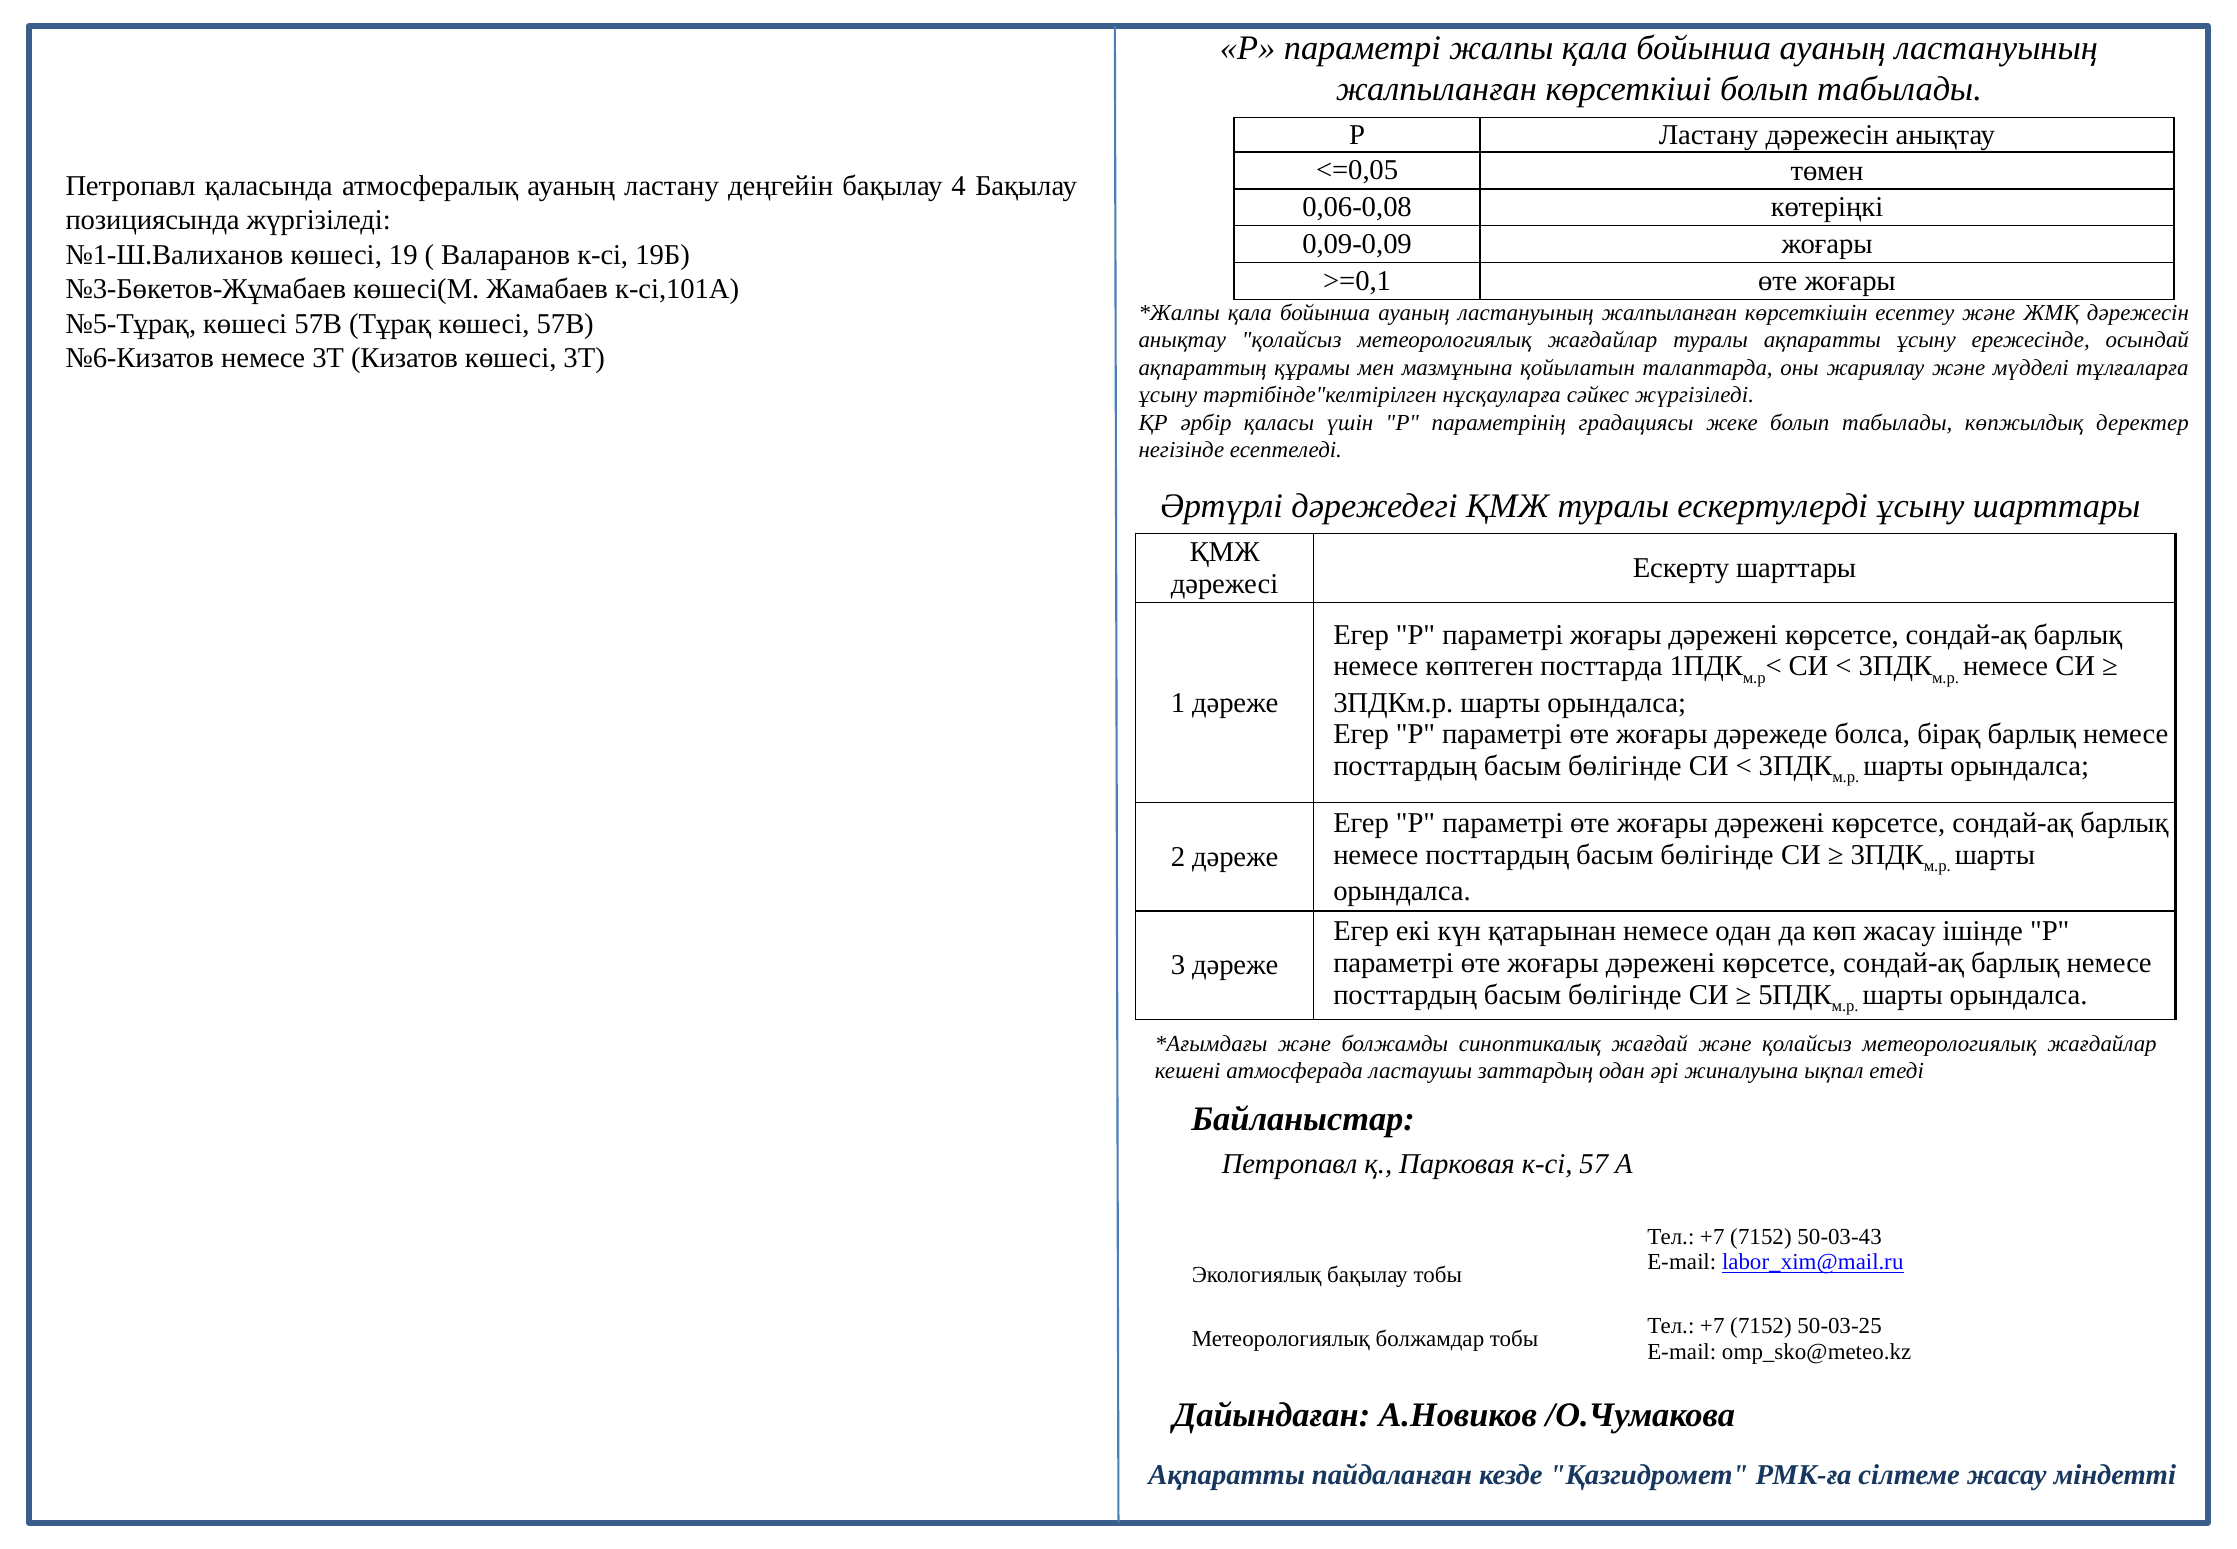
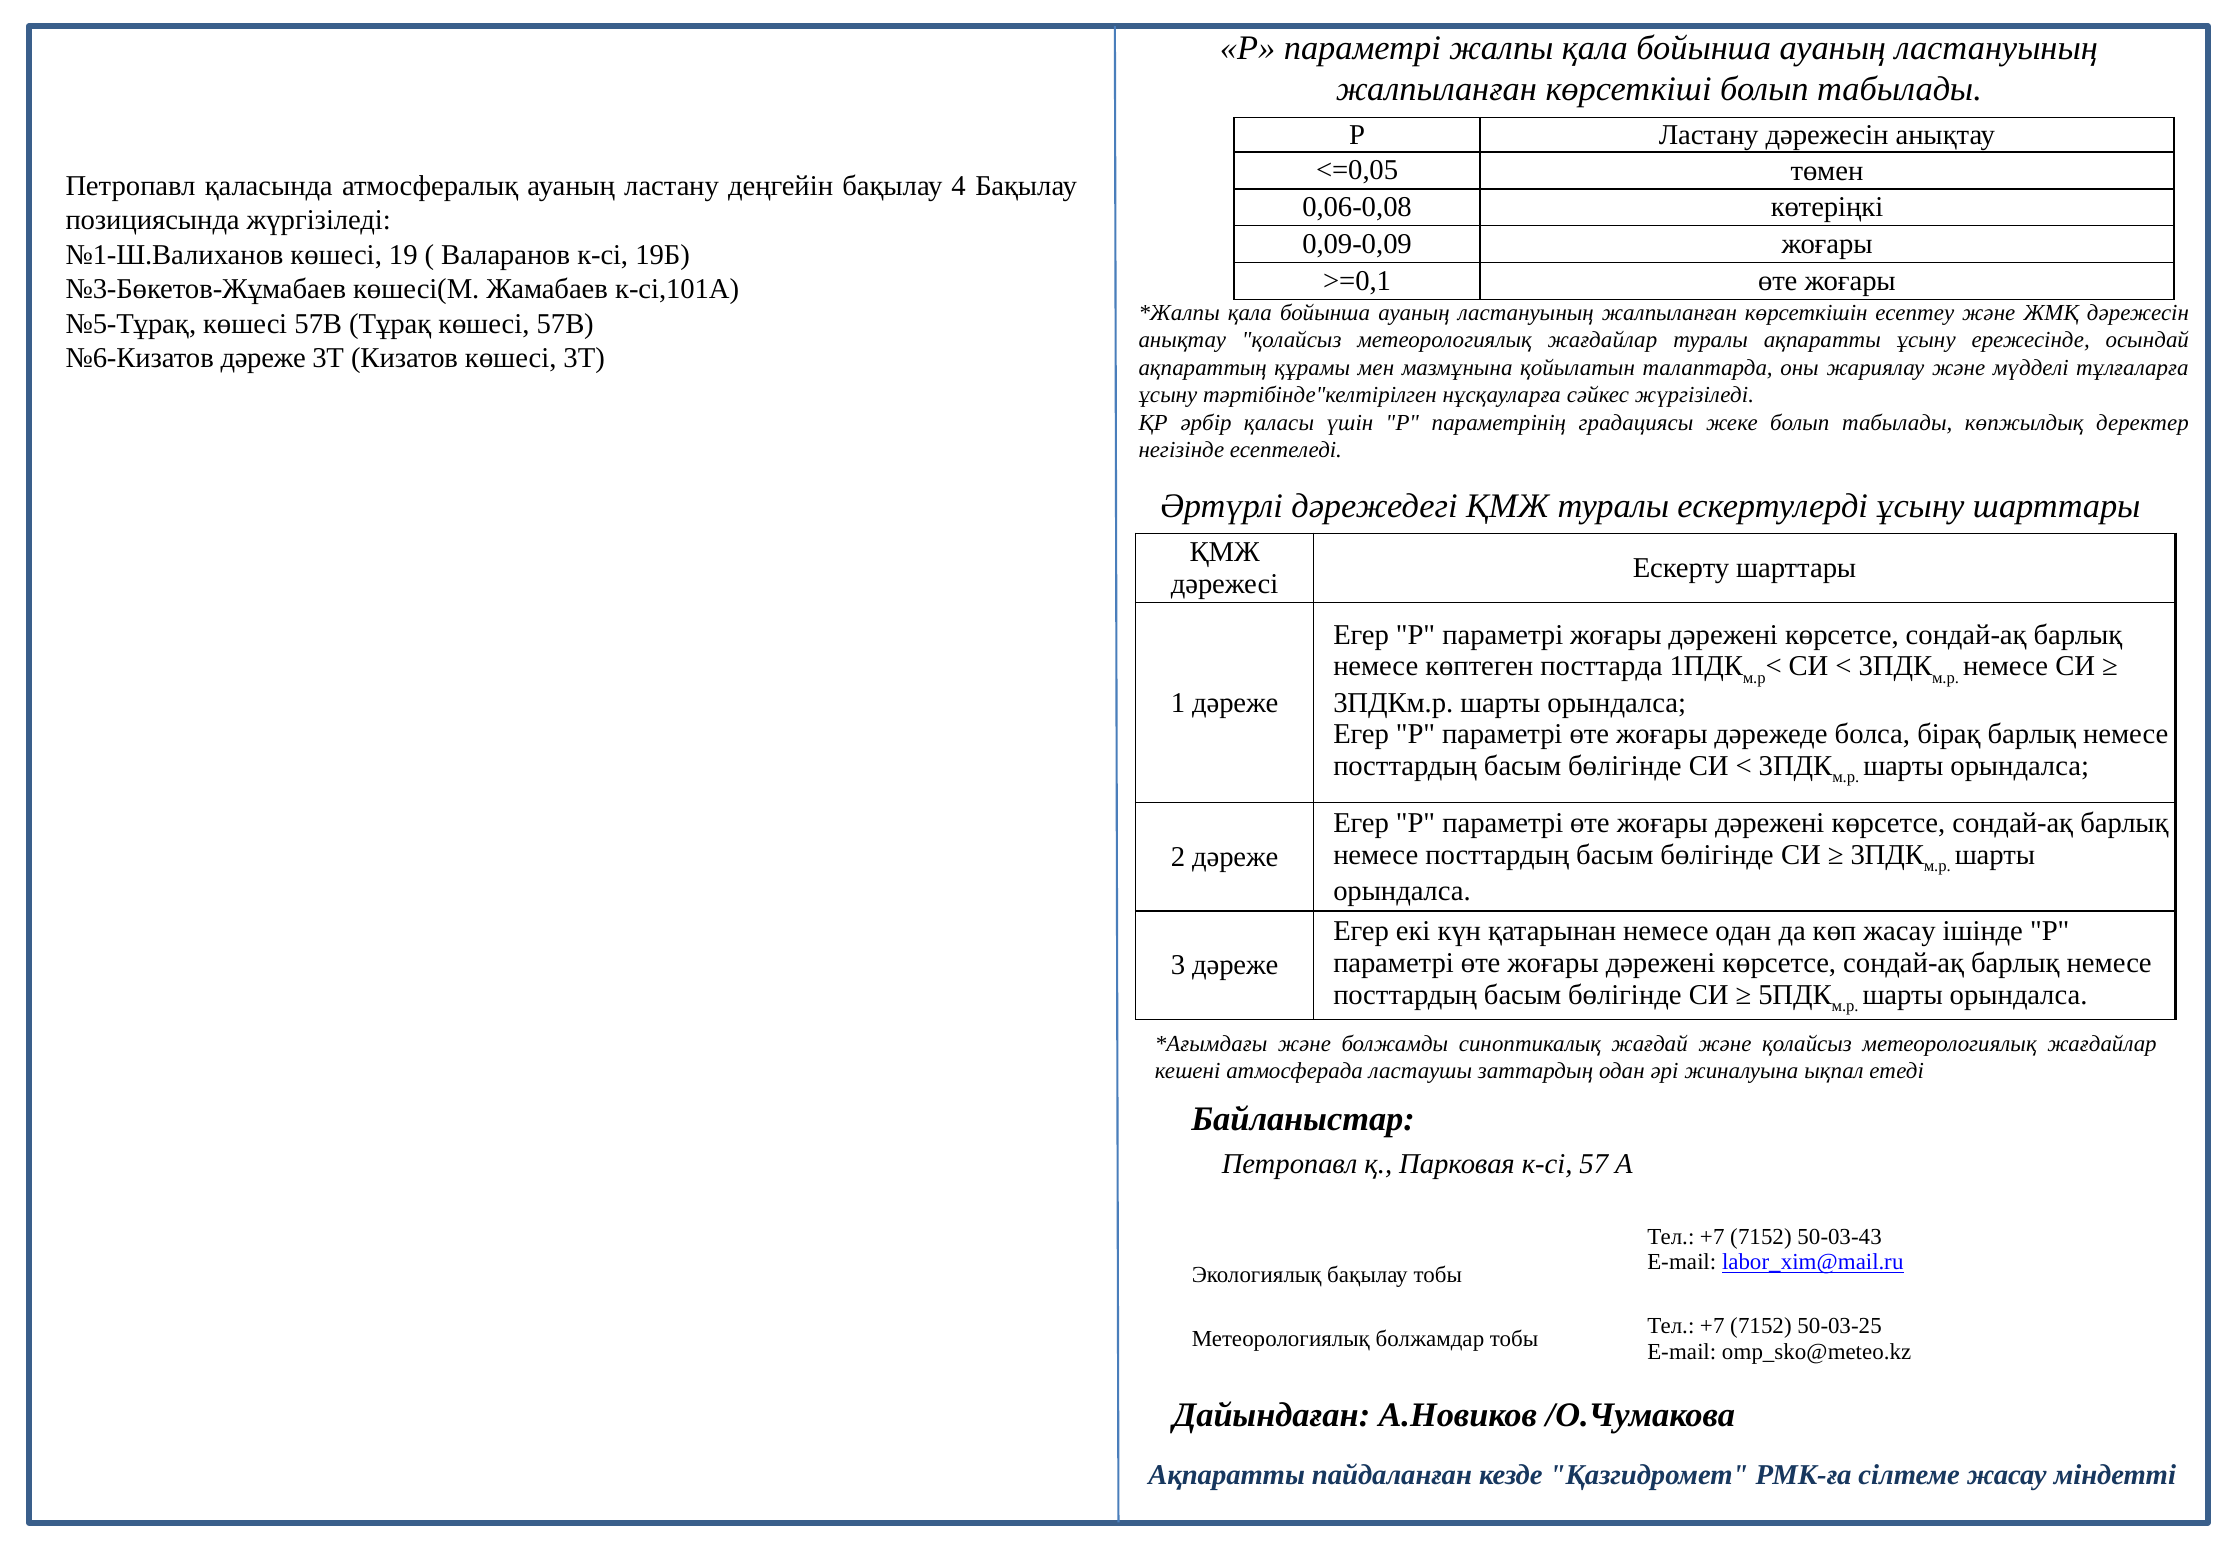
№6-Кизатов немесе: немесе -> дәреже
